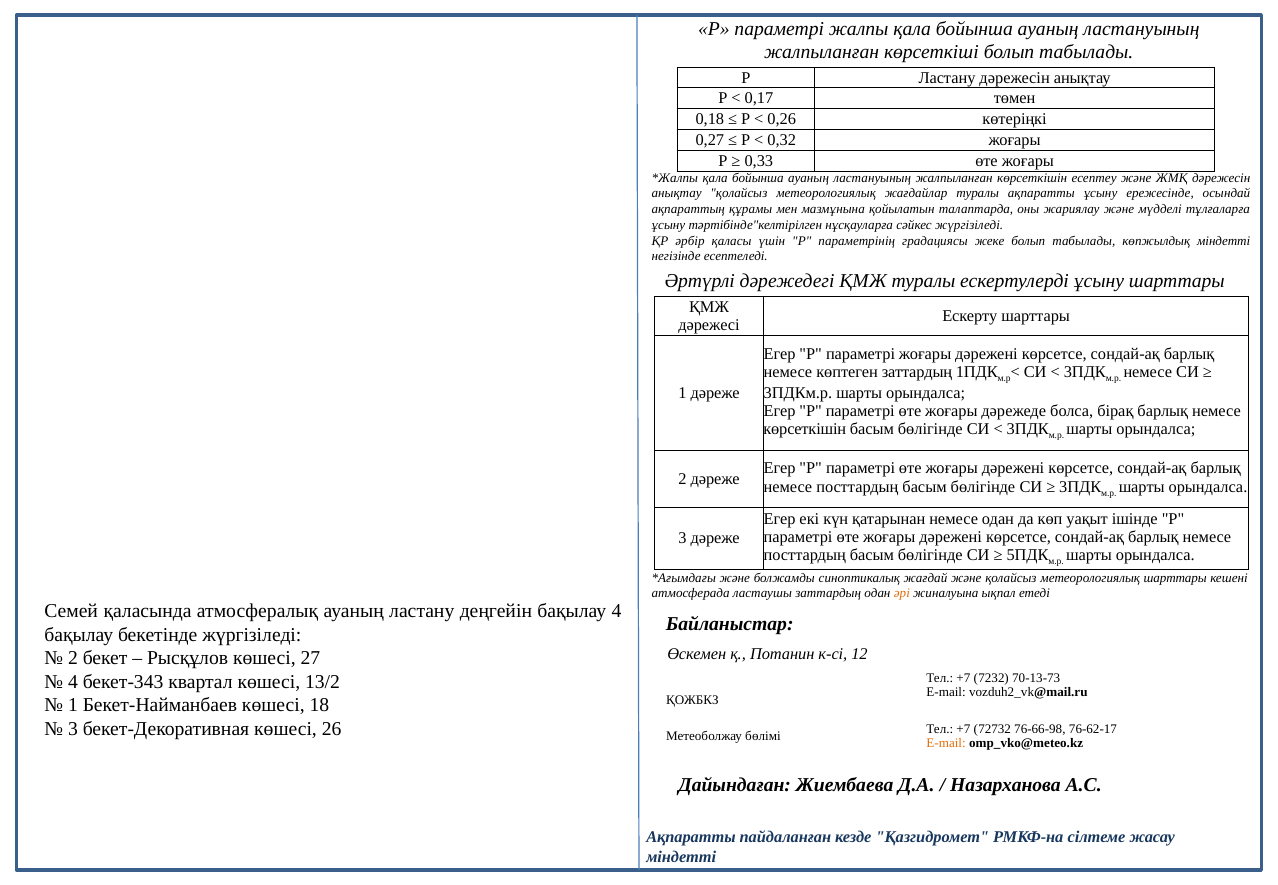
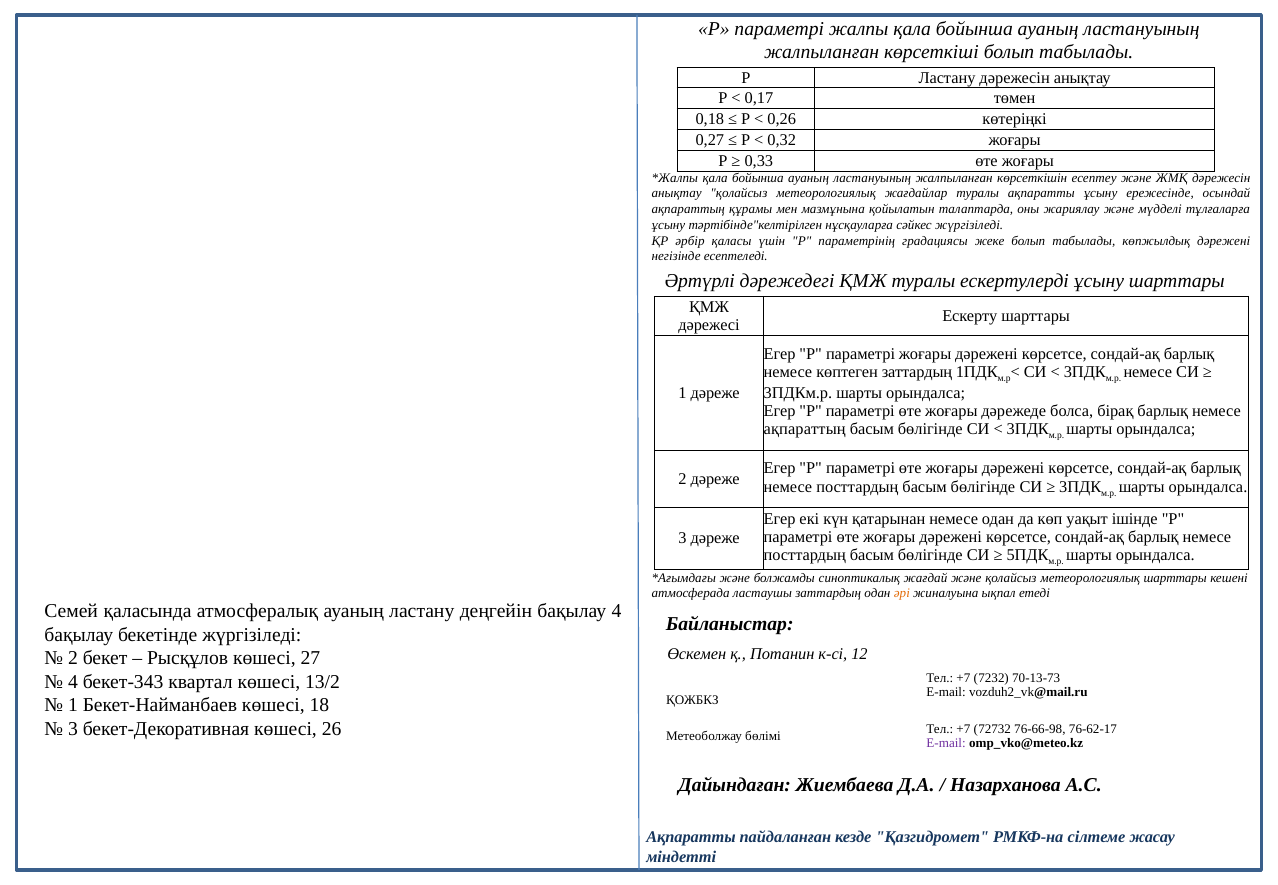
көпжылдық міндетті: міндетті -> дәрежені
көрсеткішін at (805, 429): көрсеткішін -> ақпараттың
E-mail at (946, 743) colour: orange -> purple
